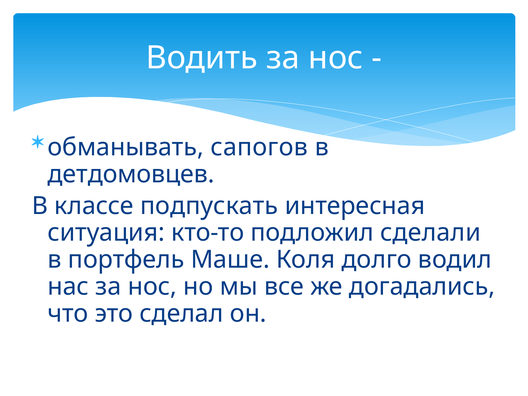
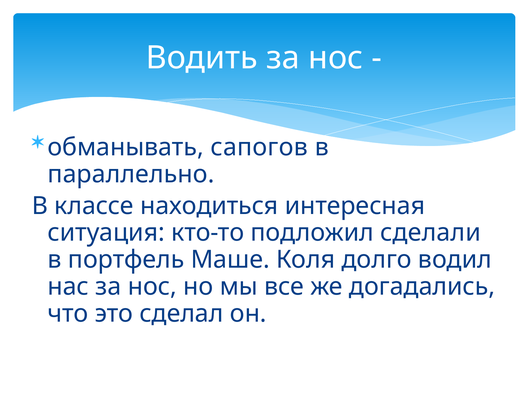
детдомовцев: детдомовцев -> параллельно
подпускать: подпускать -> находиться
